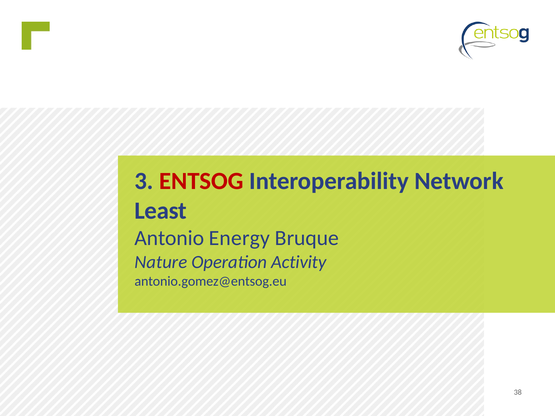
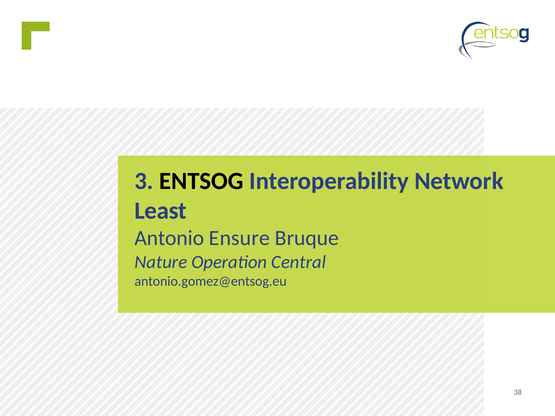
ENTSOG colour: red -> black
Energy: Energy -> Ensure
Activity: Activity -> Central
